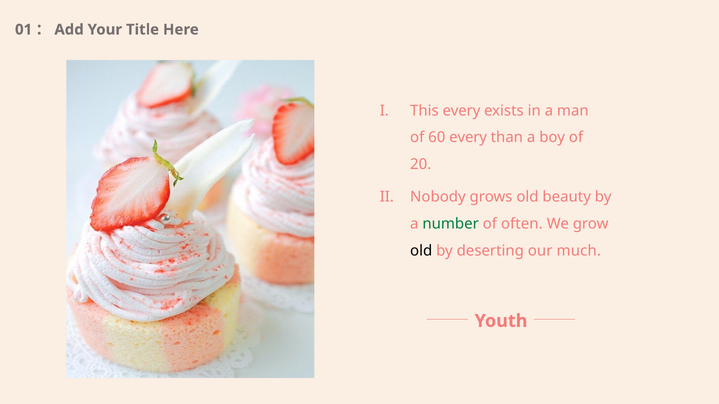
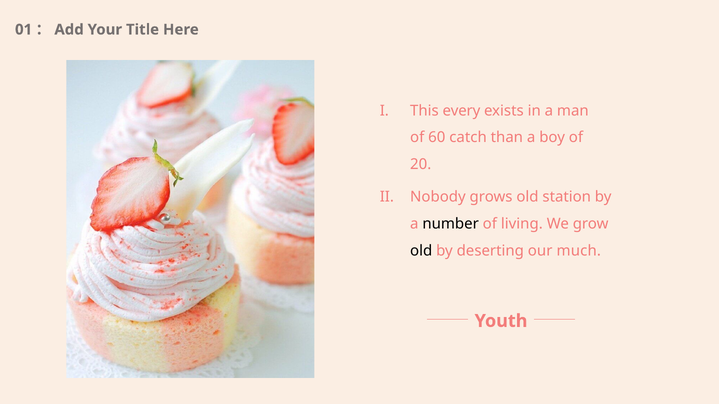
60 every: every -> catch
beauty: beauty -> station
number colour: green -> black
often: often -> living
